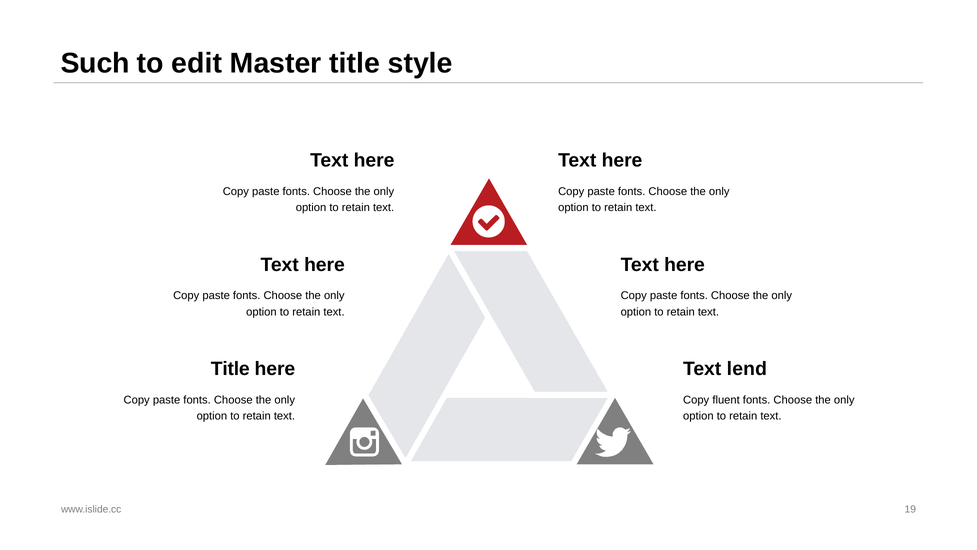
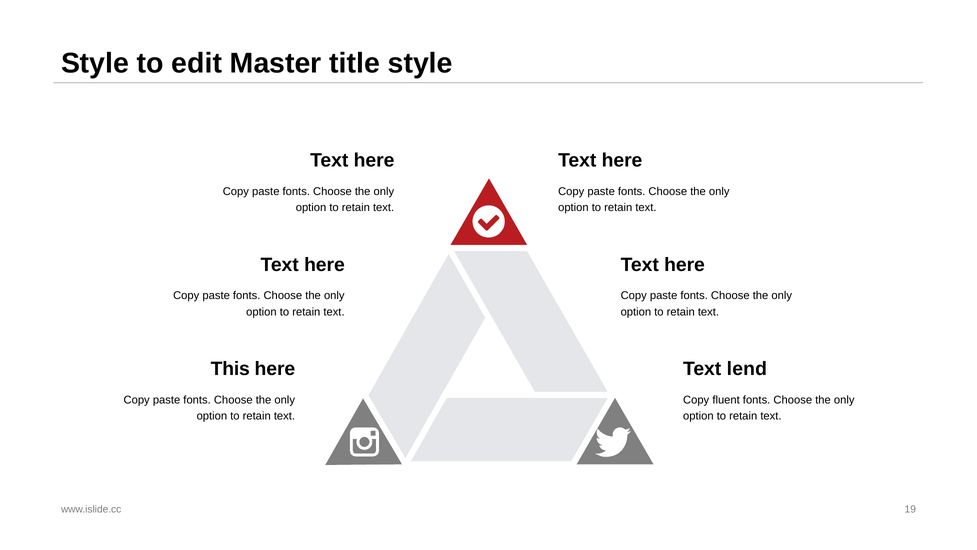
Such at (95, 63): Such -> Style
Title at (230, 369): Title -> This
